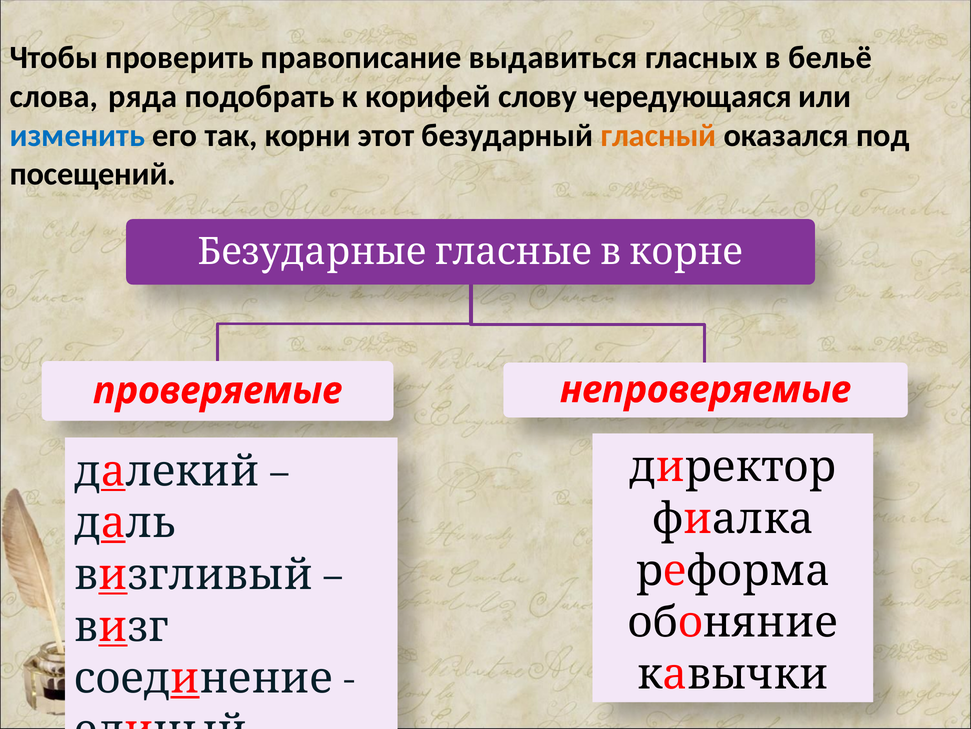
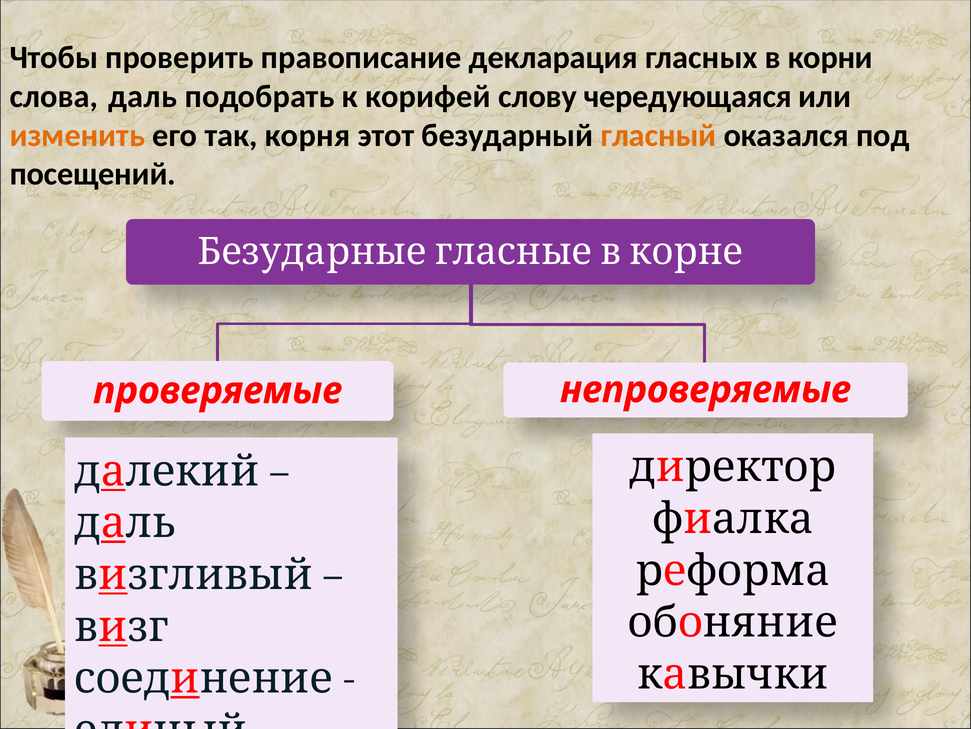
выдавиться: выдавиться -> декларация
бельё: бельё -> корни
слова ряда: ряда -> даль
изменить colour: blue -> orange
корни: корни -> корня
